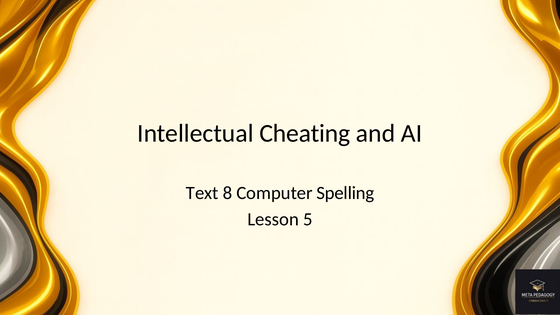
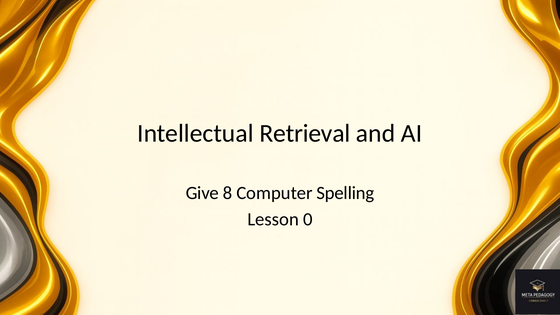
Cheating: Cheating -> Retrieval
Text: Text -> Give
5: 5 -> 0
